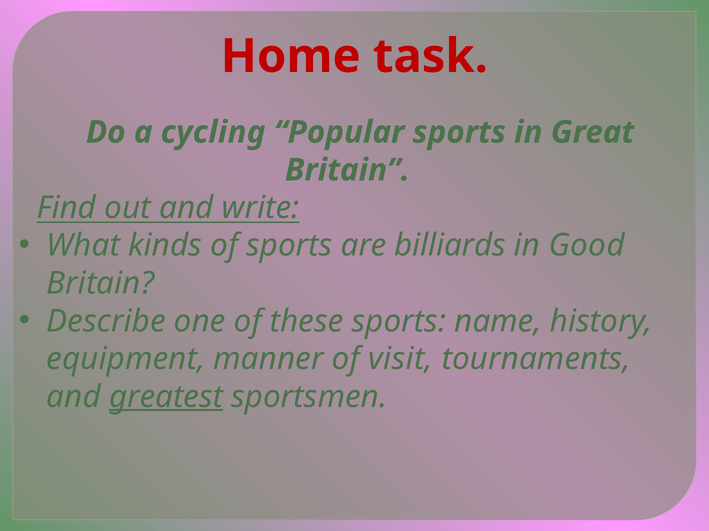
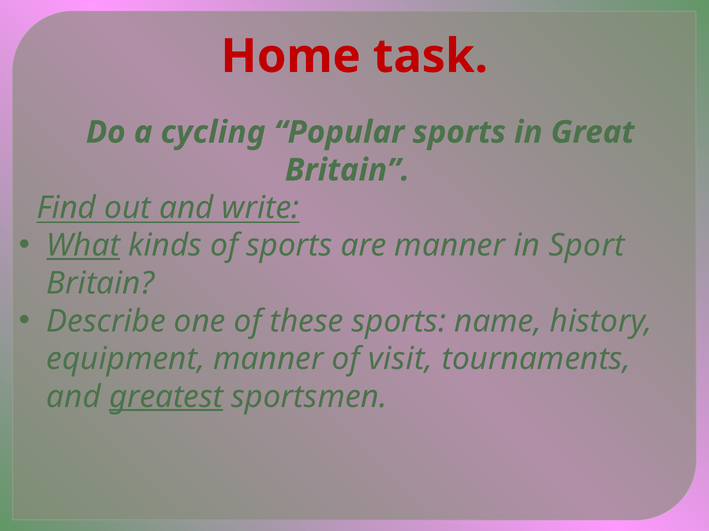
What underline: none -> present
are billiards: billiards -> manner
Good: Good -> Sport
